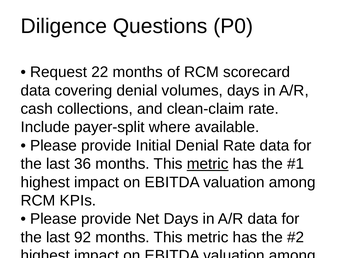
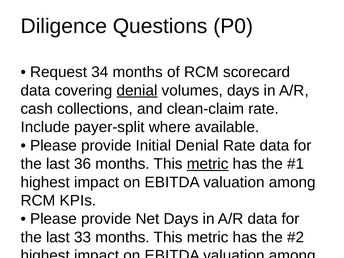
22: 22 -> 34
denial at (137, 90) underline: none -> present
92: 92 -> 33
